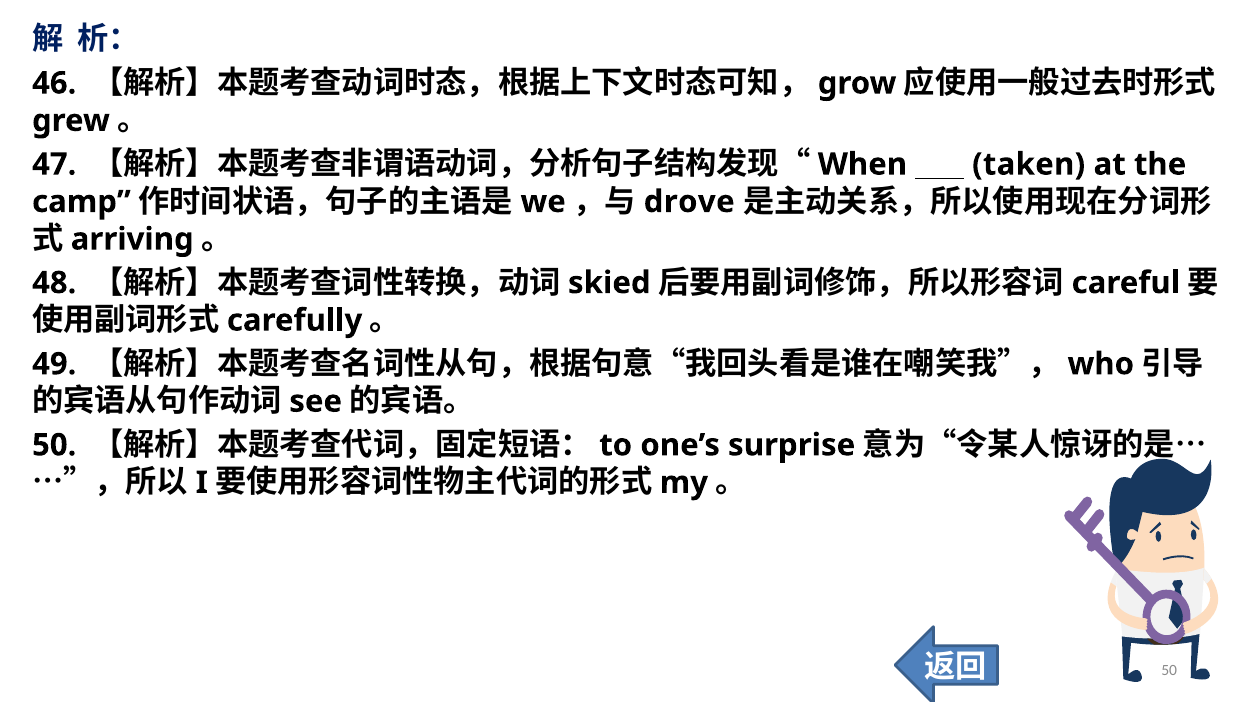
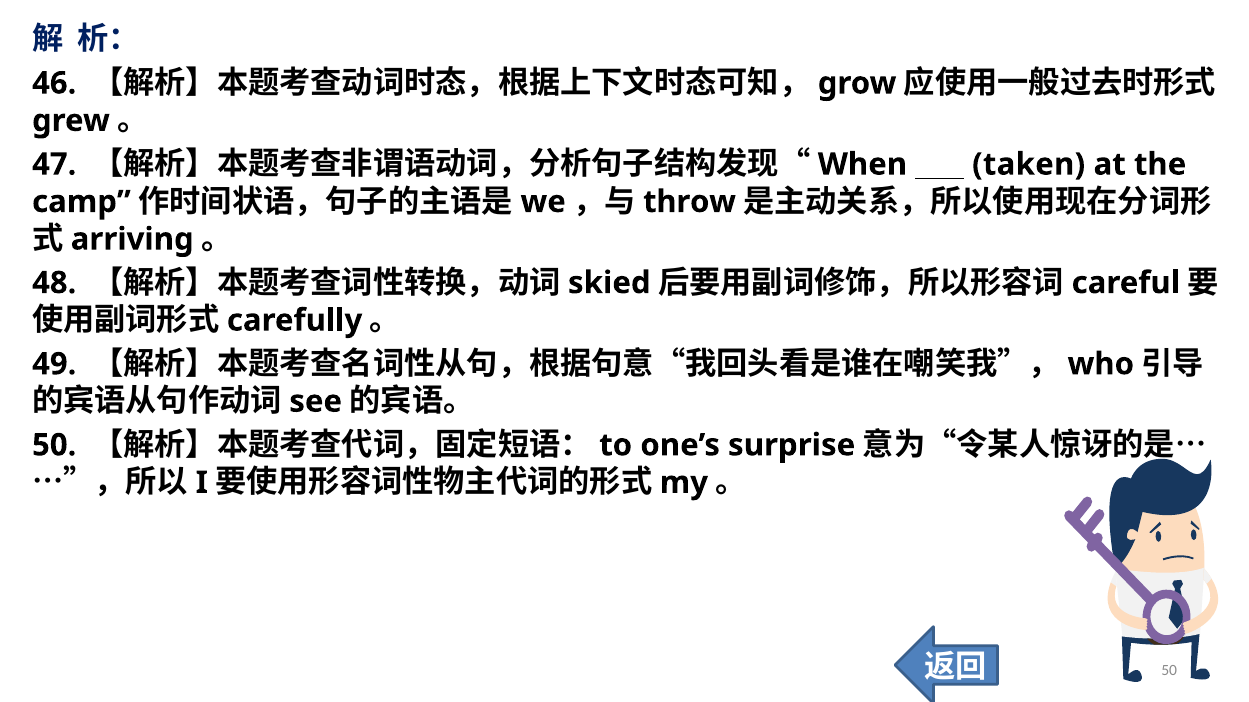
drove: drove -> throw
